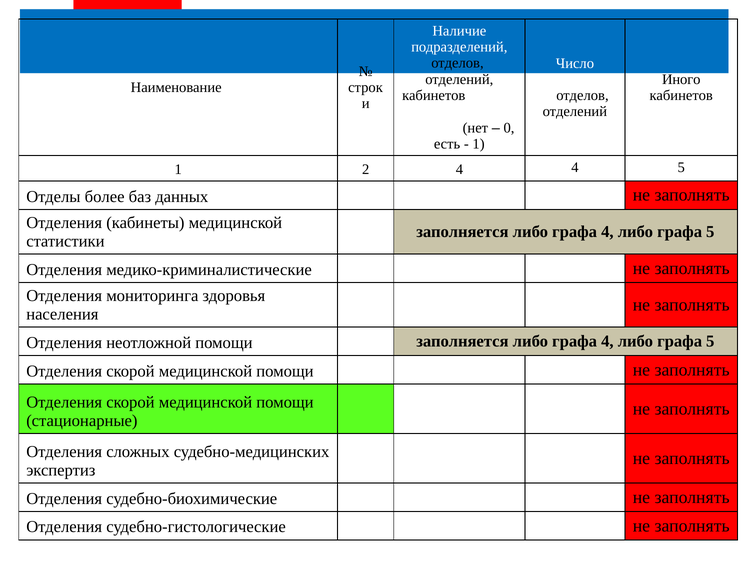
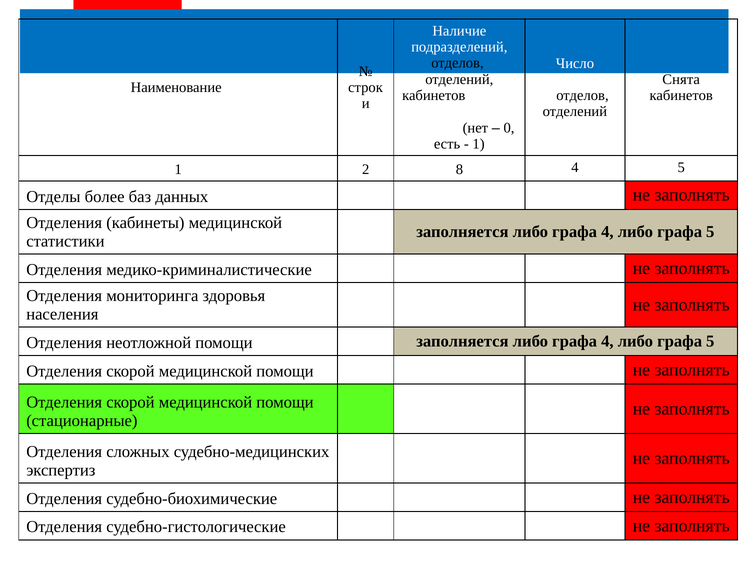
Иного: Иного -> Снята
2 4: 4 -> 8
